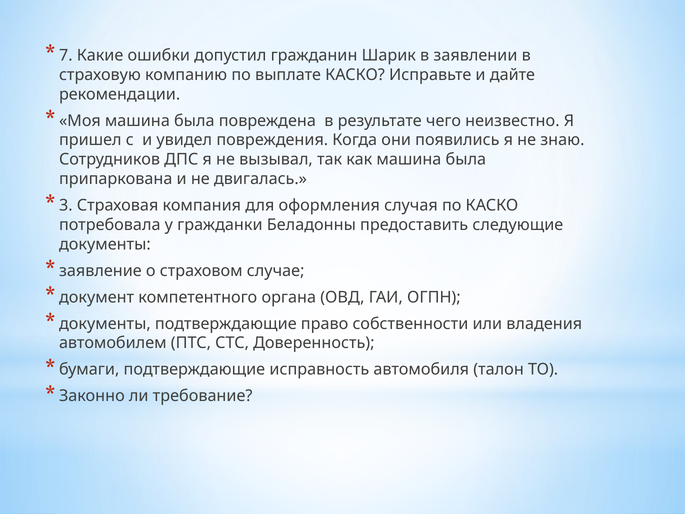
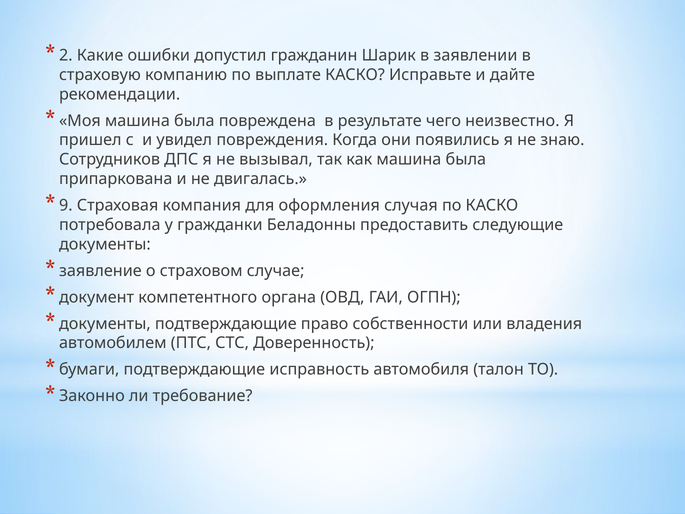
7: 7 -> 2
3: 3 -> 9
